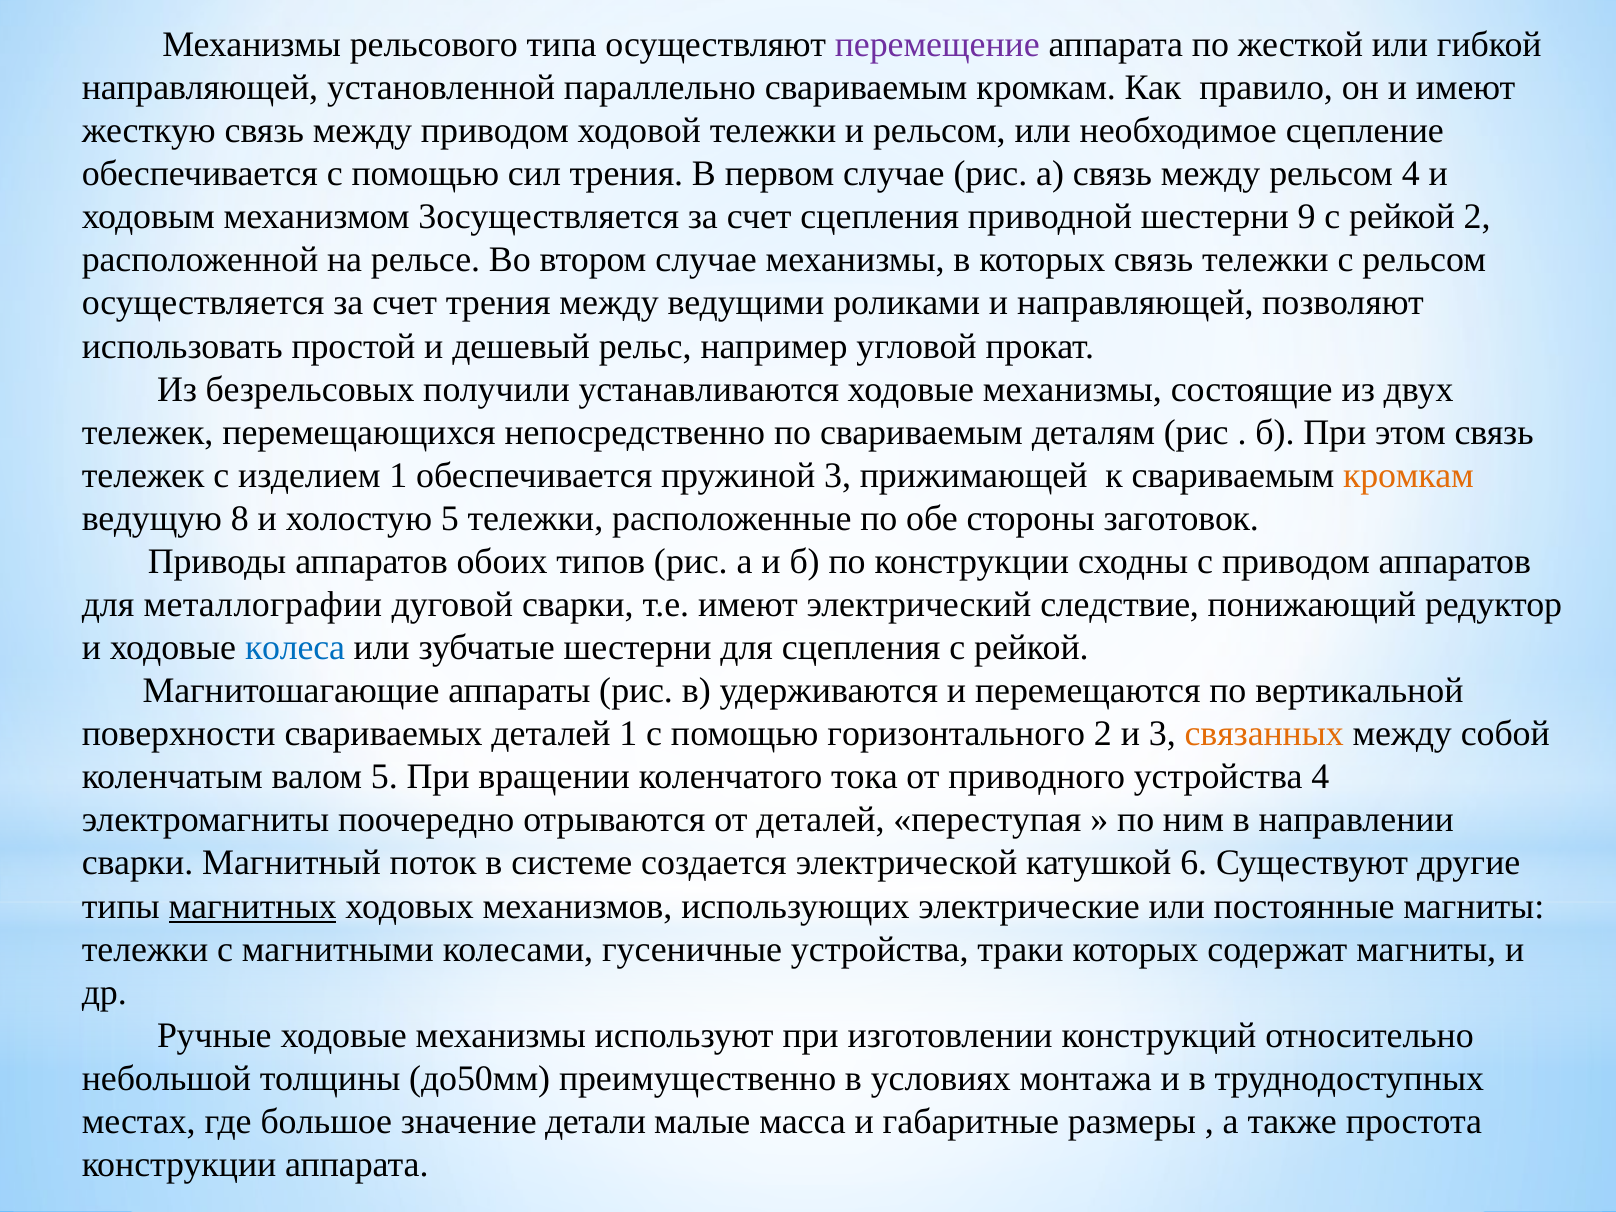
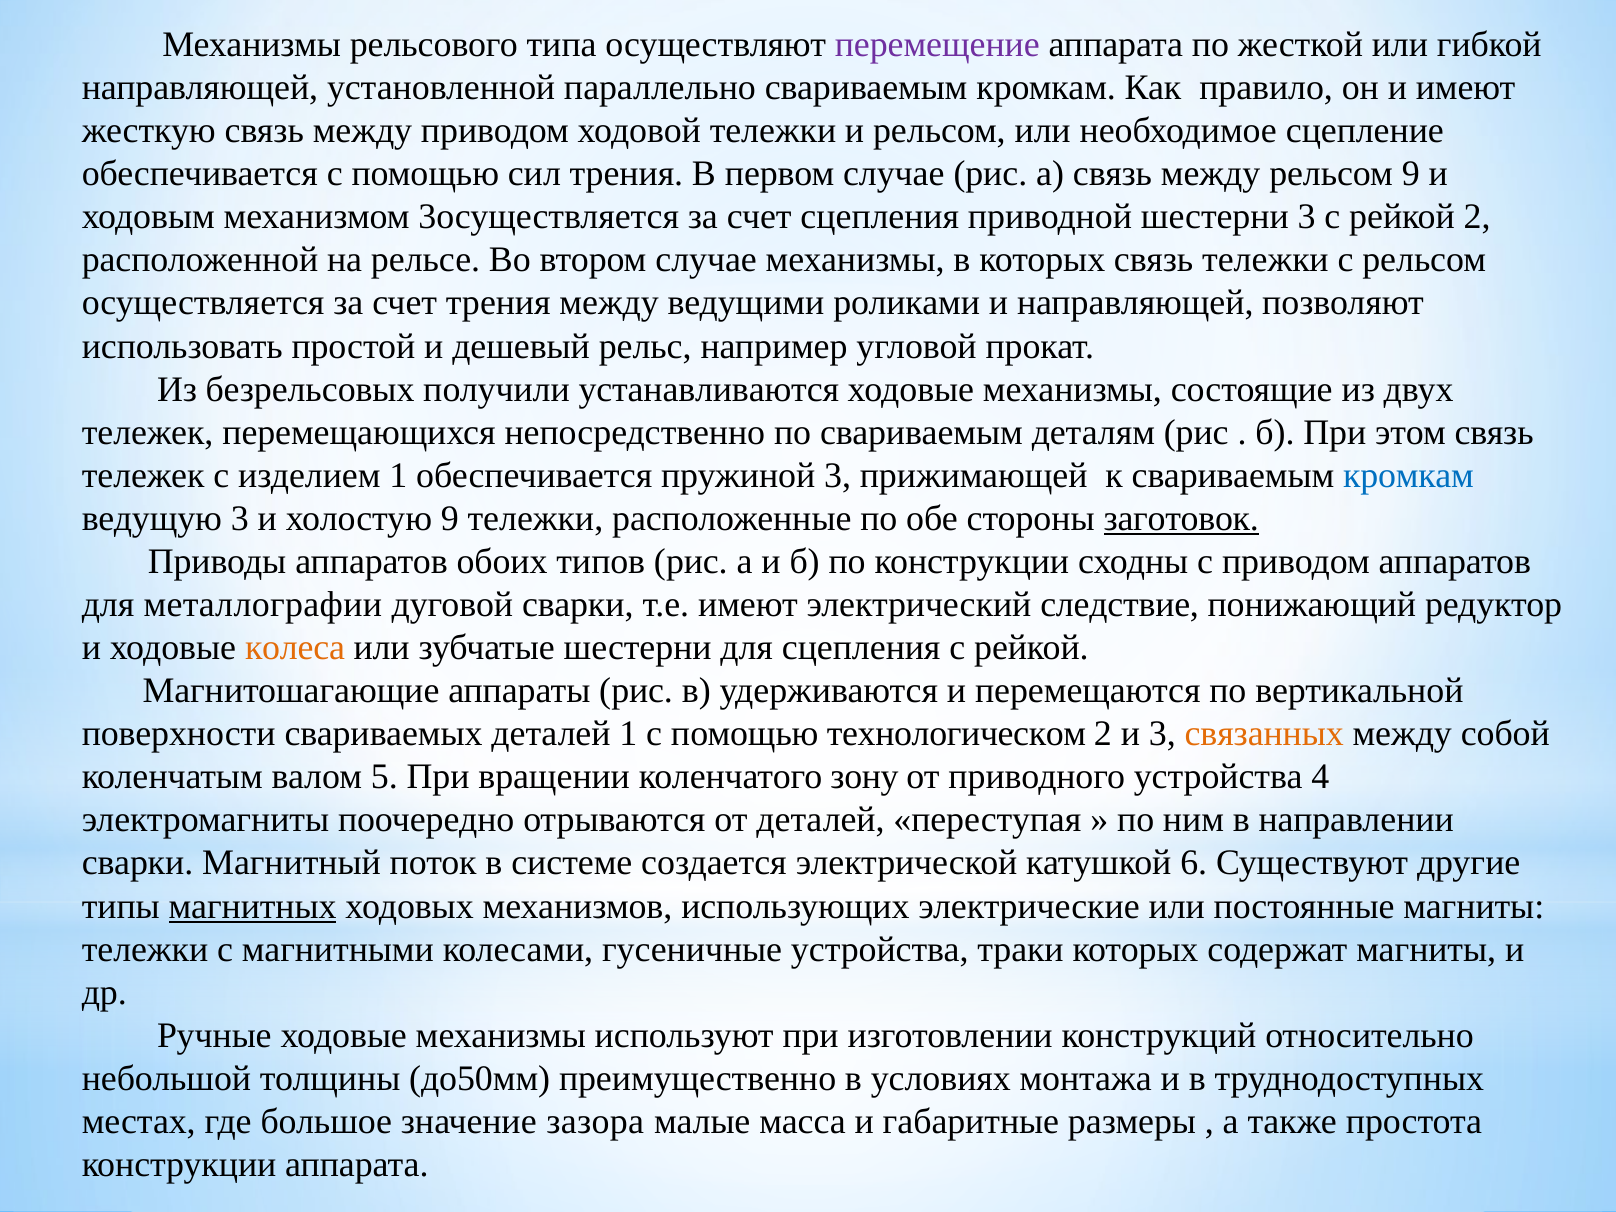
рельсом 4: 4 -> 9
шестерни 9: 9 -> 3
кромкам at (1408, 475) colour: orange -> blue
ведущую 8: 8 -> 3
холостую 5: 5 -> 9
заготовок underline: none -> present
колеса colour: blue -> orange
горизонтального: горизонтального -> технологическом
тока: тока -> зону
детали: детали -> зазора
